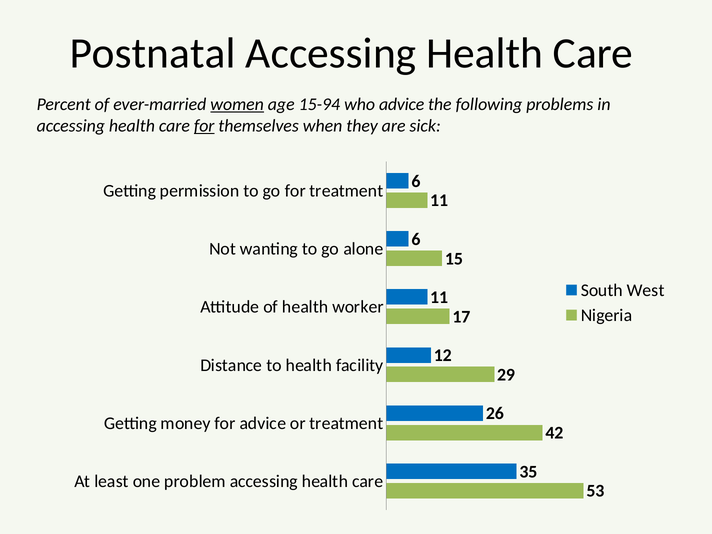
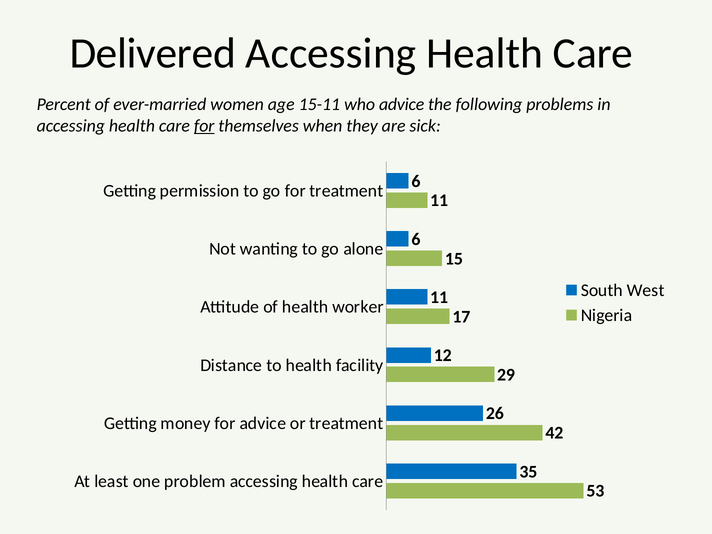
Postnatal: Postnatal -> Delivered
women underline: present -> none
15-94: 15-94 -> 15-11
